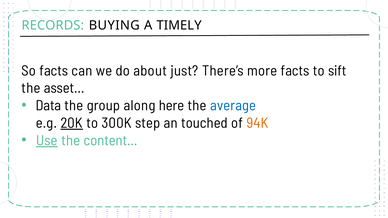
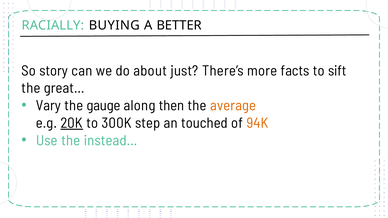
RECORDS: RECORDS -> RACIALLY
TIMELY: TIMELY -> BETTER
So facts: facts -> story
asset…: asset… -> great…
Data: Data -> Vary
group: group -> gauge
here: here -> then
average colour: blue -> orange
Use underline: present -> none
content…: content… -> instead…
